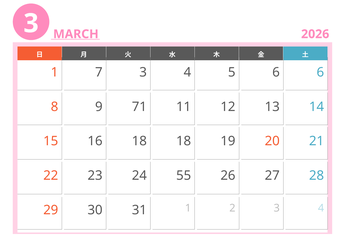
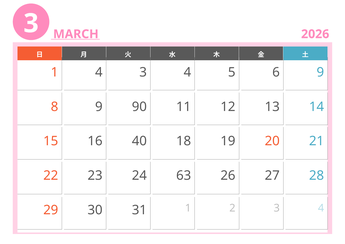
1 7: 7 -> 4
6 6: 6 -> 9
71: 71 -> 90
16 18: 18 -> 40
55: 55 -> 63
